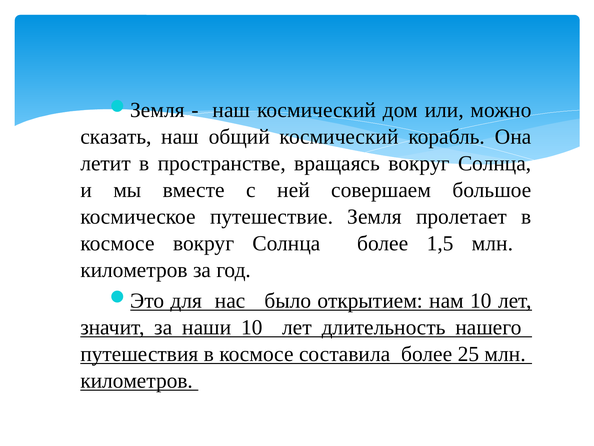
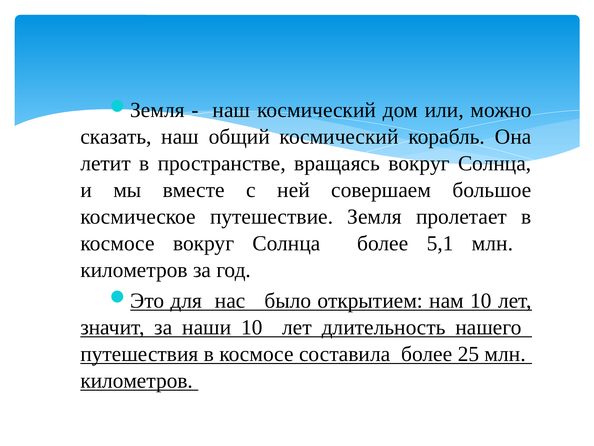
1,5: 1,5 -> 5,1
